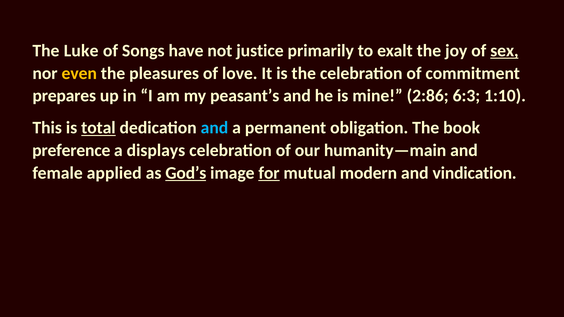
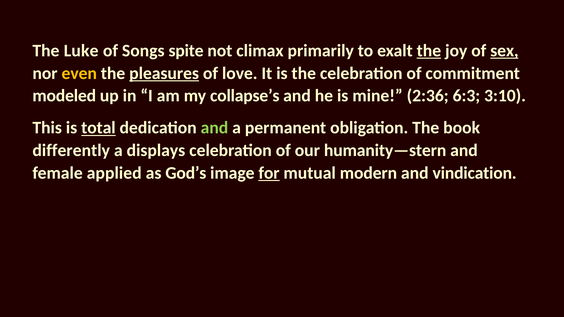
have: have -> spite
justice: justice -> climax
the at (429, 51) underline: none -> present
pleasures underline: none -> present
prepares: prepares -> modeled
peasant’s: peasant’s -> collapse’s
2:86: 2:86 -> 2:36
1:10: 1:10 -> 3:10
and at (214, 128) colour: light blue -> light green
preference: preference -> differently
humanity—main: humanity—main -> humanity—stern
God’s underline: present -> none
